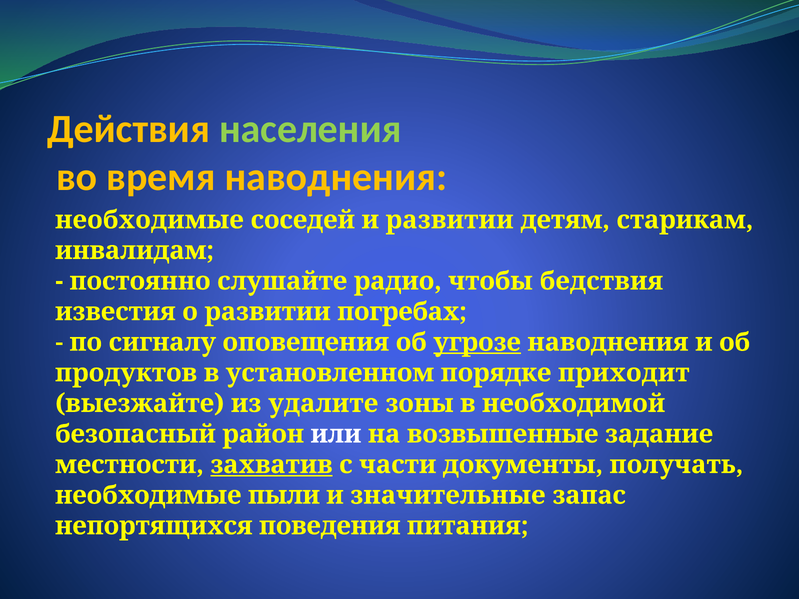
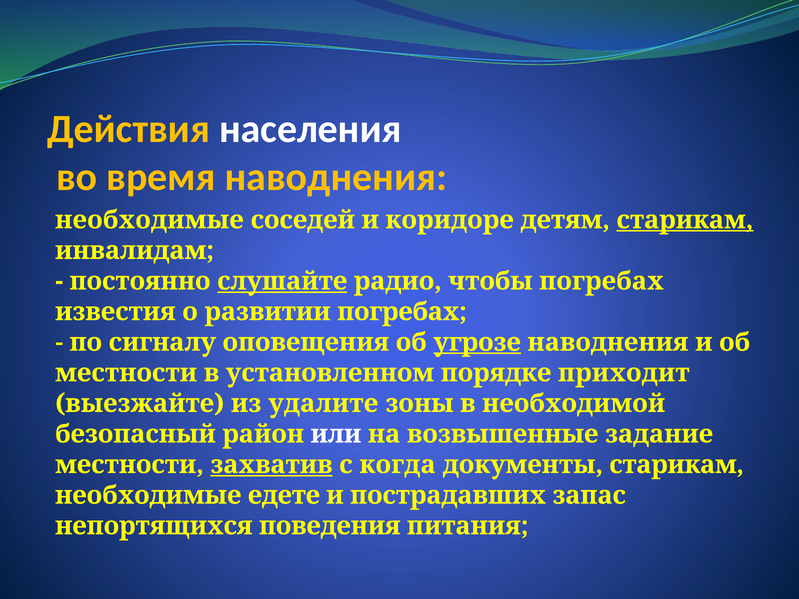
населения colour: light green -> white
и развитии: развитии -> коридоре
старикам at (685, 220) underline: none -> present
слушайте underline: none -> present
чтобы бедствия: бедствия -> погребах
продуктов at (126, 373): продуктов -> местности
части: части -> когда
документы получать: получать -> старикам
пыли: пыли -> едете
значительные: значительные -> пострадавших
